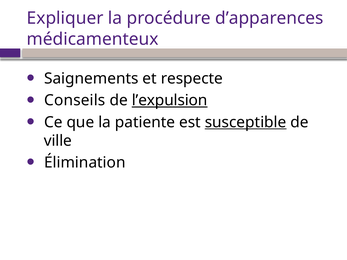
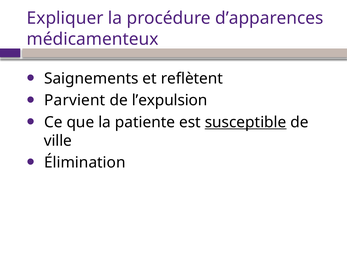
respecte: respecte -> reflètent
Conseils: Conseils -> Parvient
l’expulsion underline: present -> none
